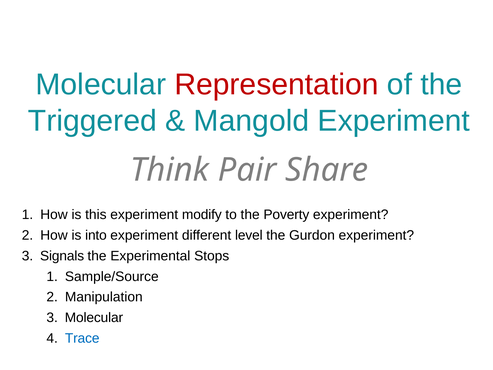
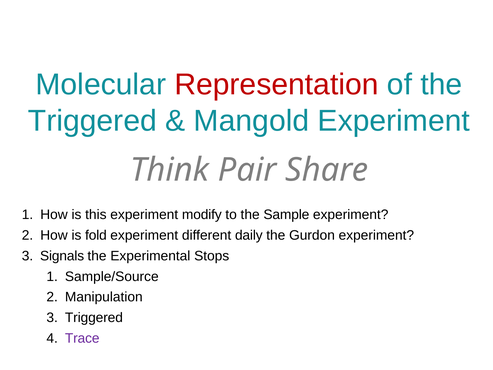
Poverty: Poverty -> Sample
into: into -> fold
level: level -> daily
Molecular at (94, 317): Molecular -> Triggered
Trace colour: blue -> purple
